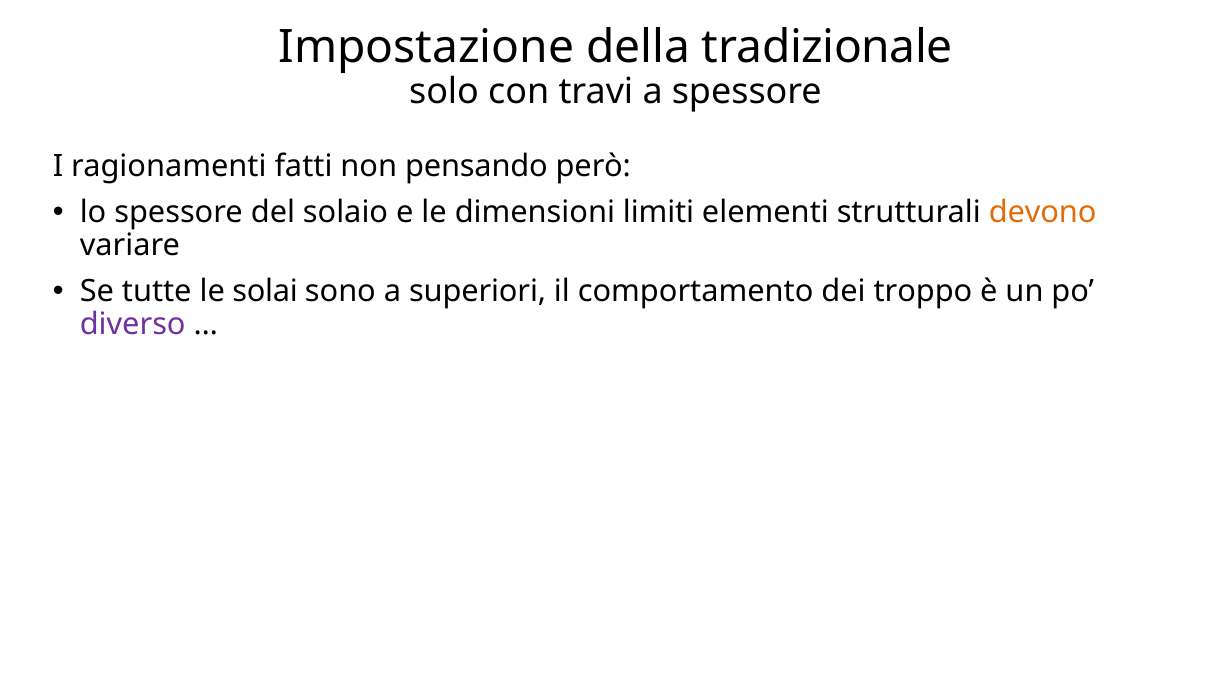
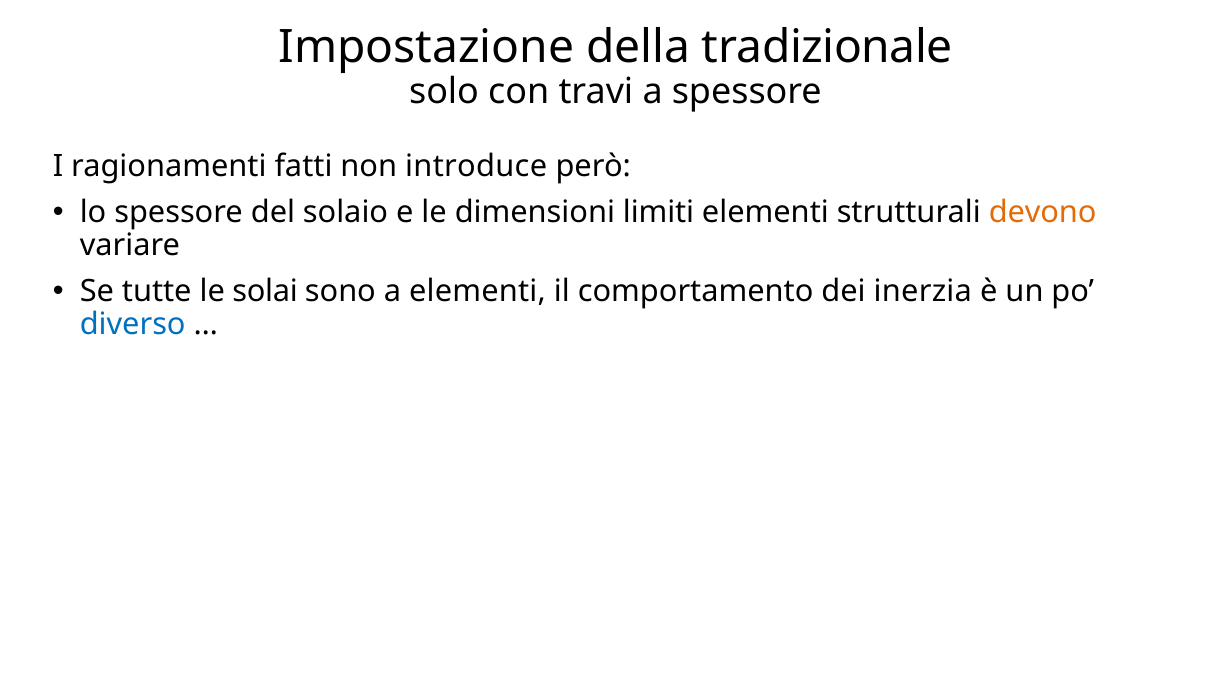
pensando: pensando -> introduce
a superiori: superiori -> elementi
troppo: troppo -> inerzia
diverso colour: purple -> blue
